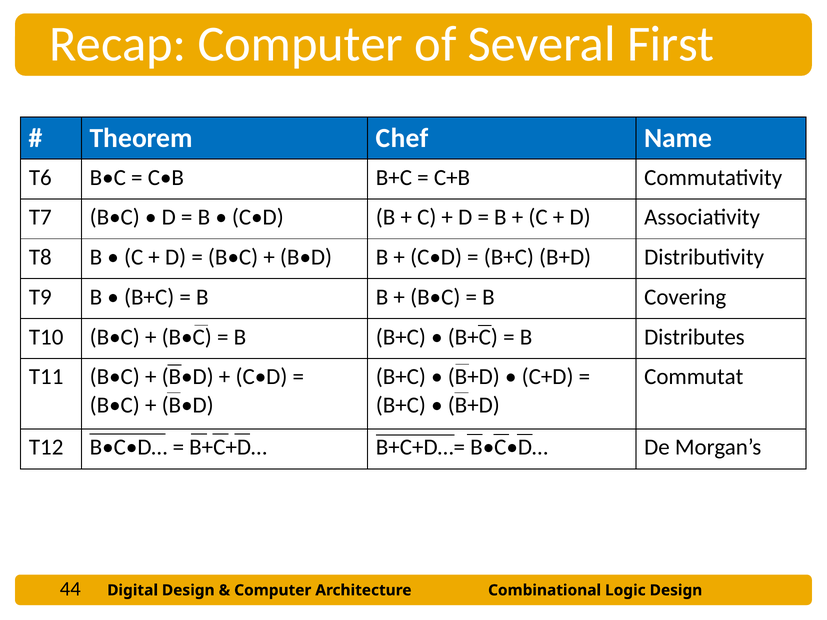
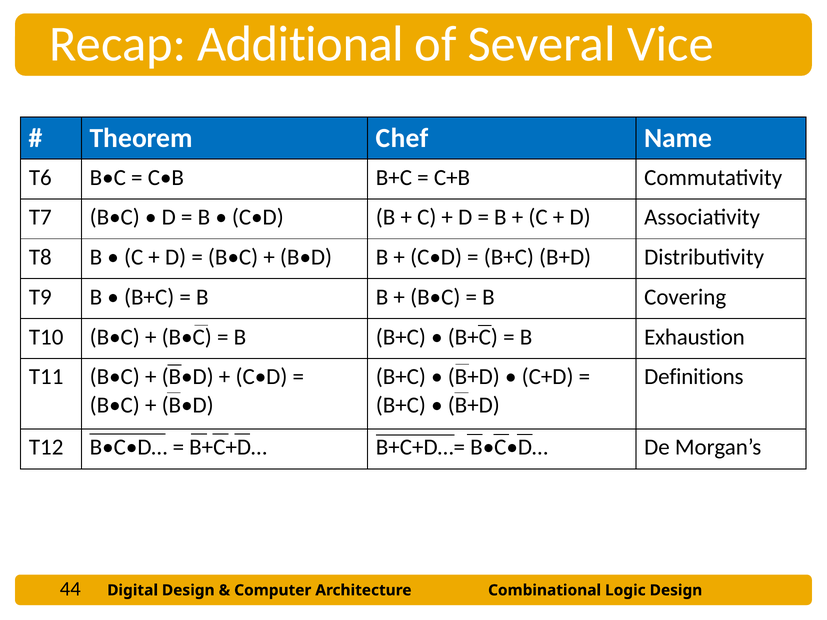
Recap Computer: Computer -> Additional
First: First -> Vice
Distributes: Distributes -> Exhaustion
Commutat: Commutat -> Definitions
